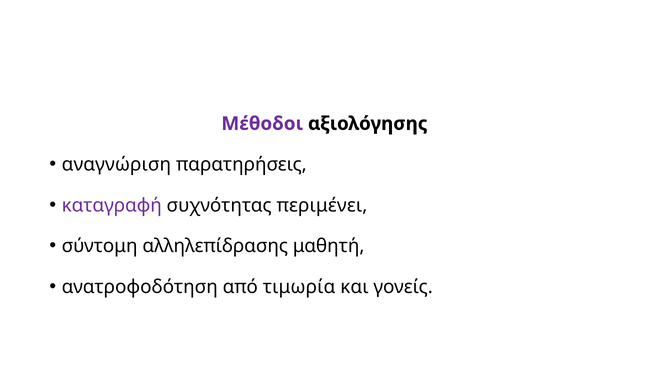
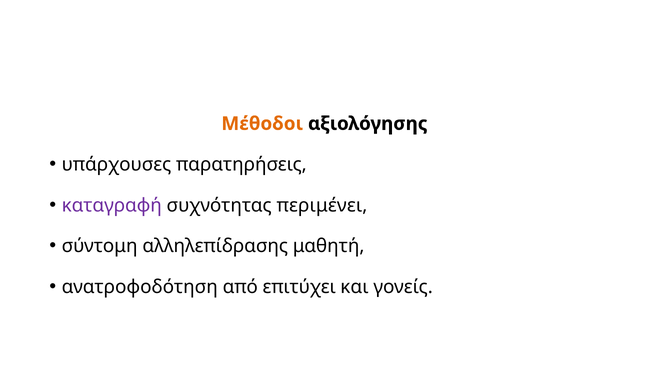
Μέθοδοι colour: purple -> orange
αναγνώριση: αναγνώριση -> υπάρχουσες
τιμωρία: τιμωρία -> επιτύχει
